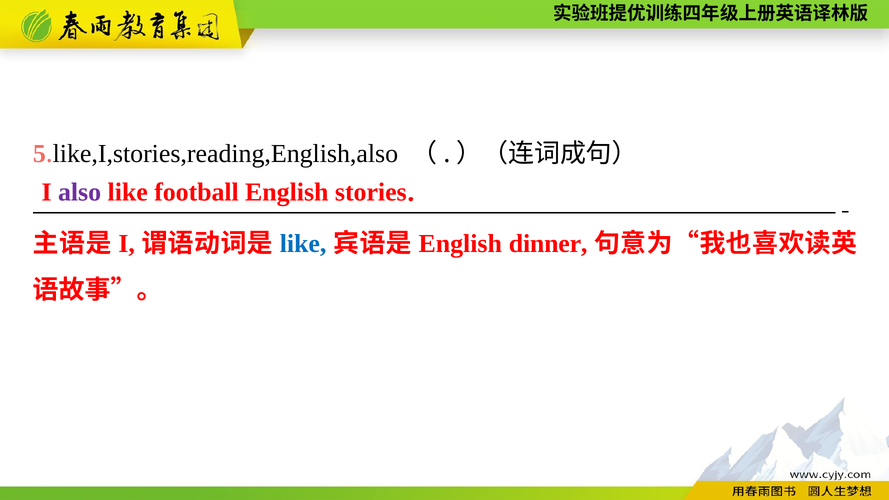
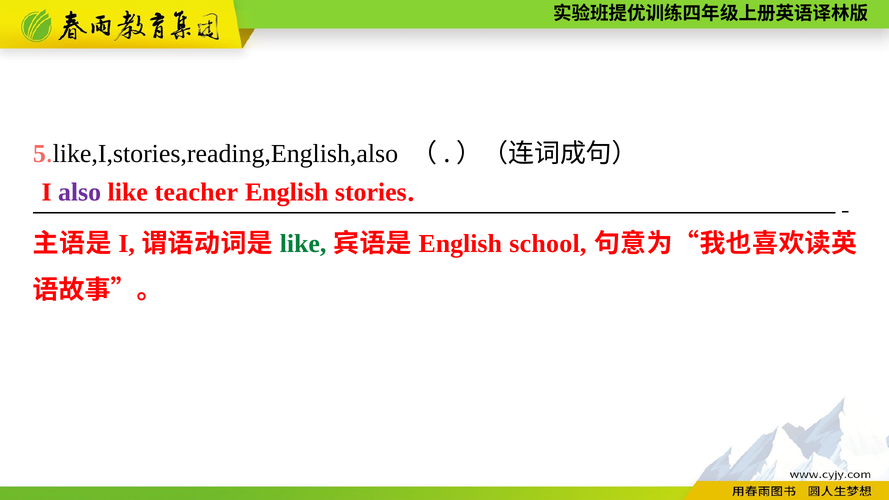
football: football -> teacher
like at (303, 244) colour: blue -> green
dinner: dinner -> school
